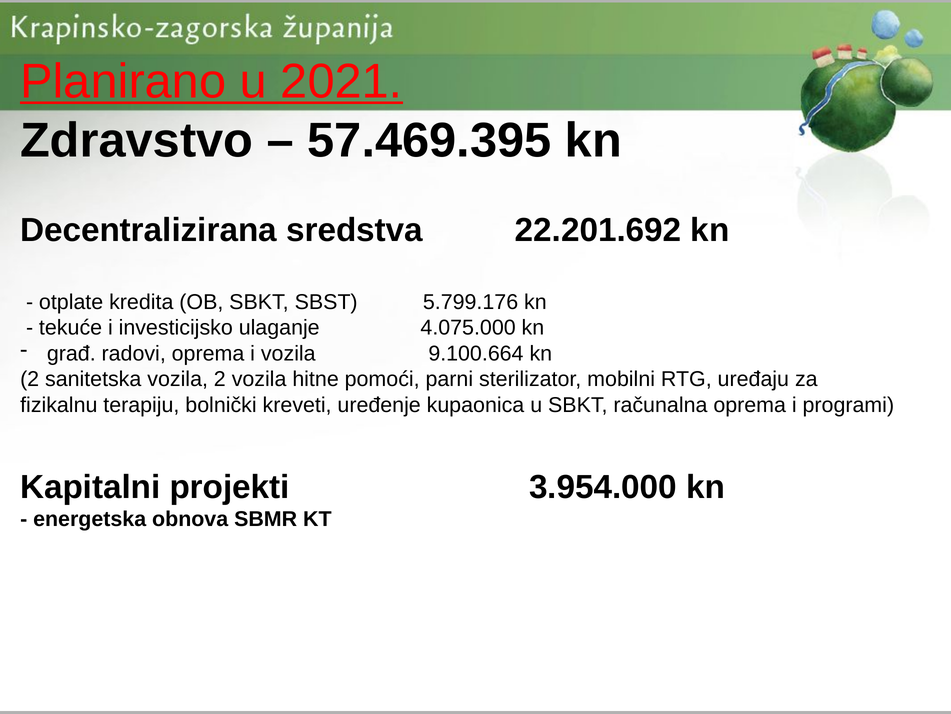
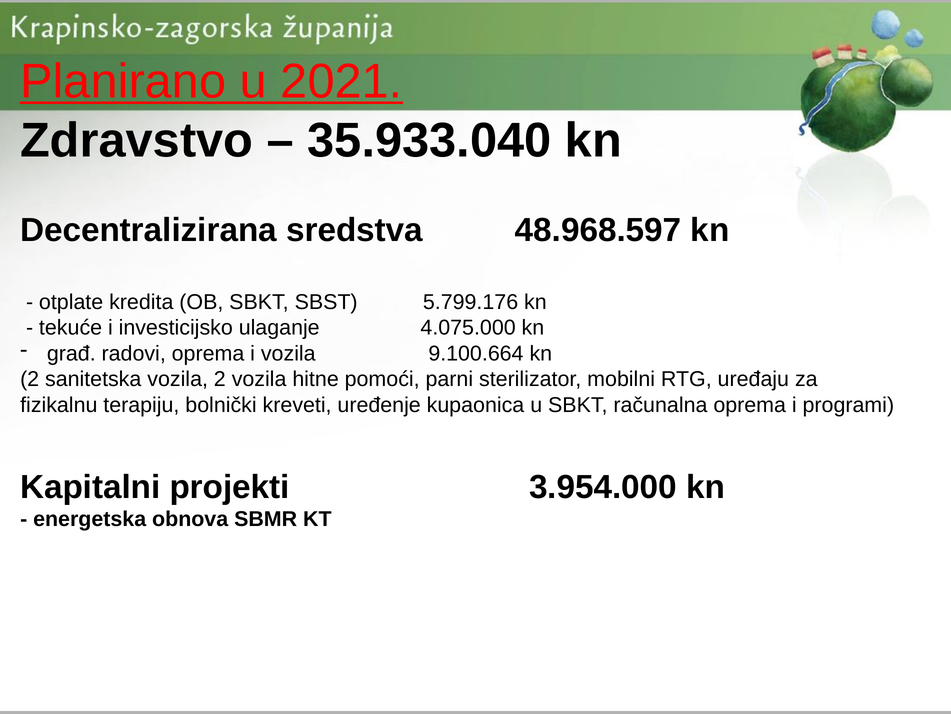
57.469.395: 57.469.395 -> 35.933.040
22.201.692: 22.201.692 -> 48.968.597
